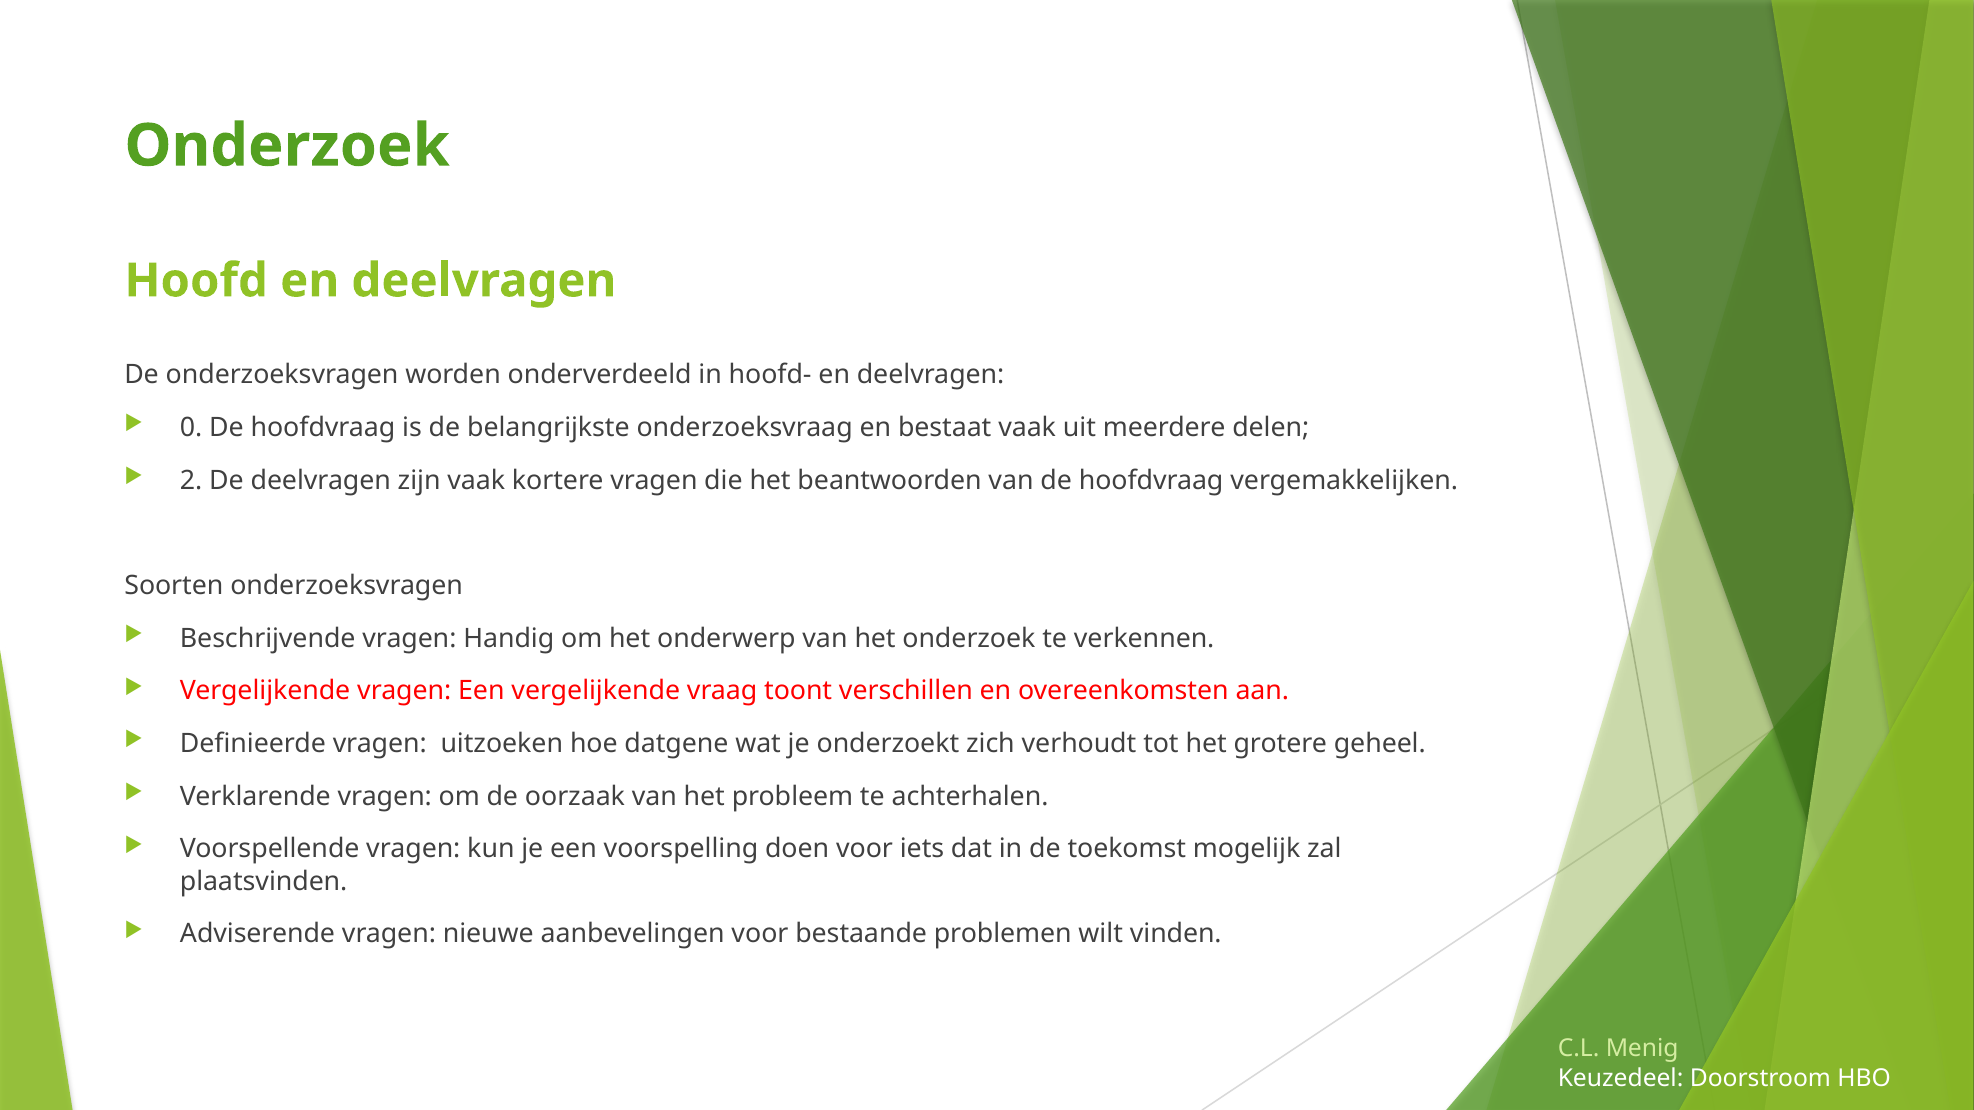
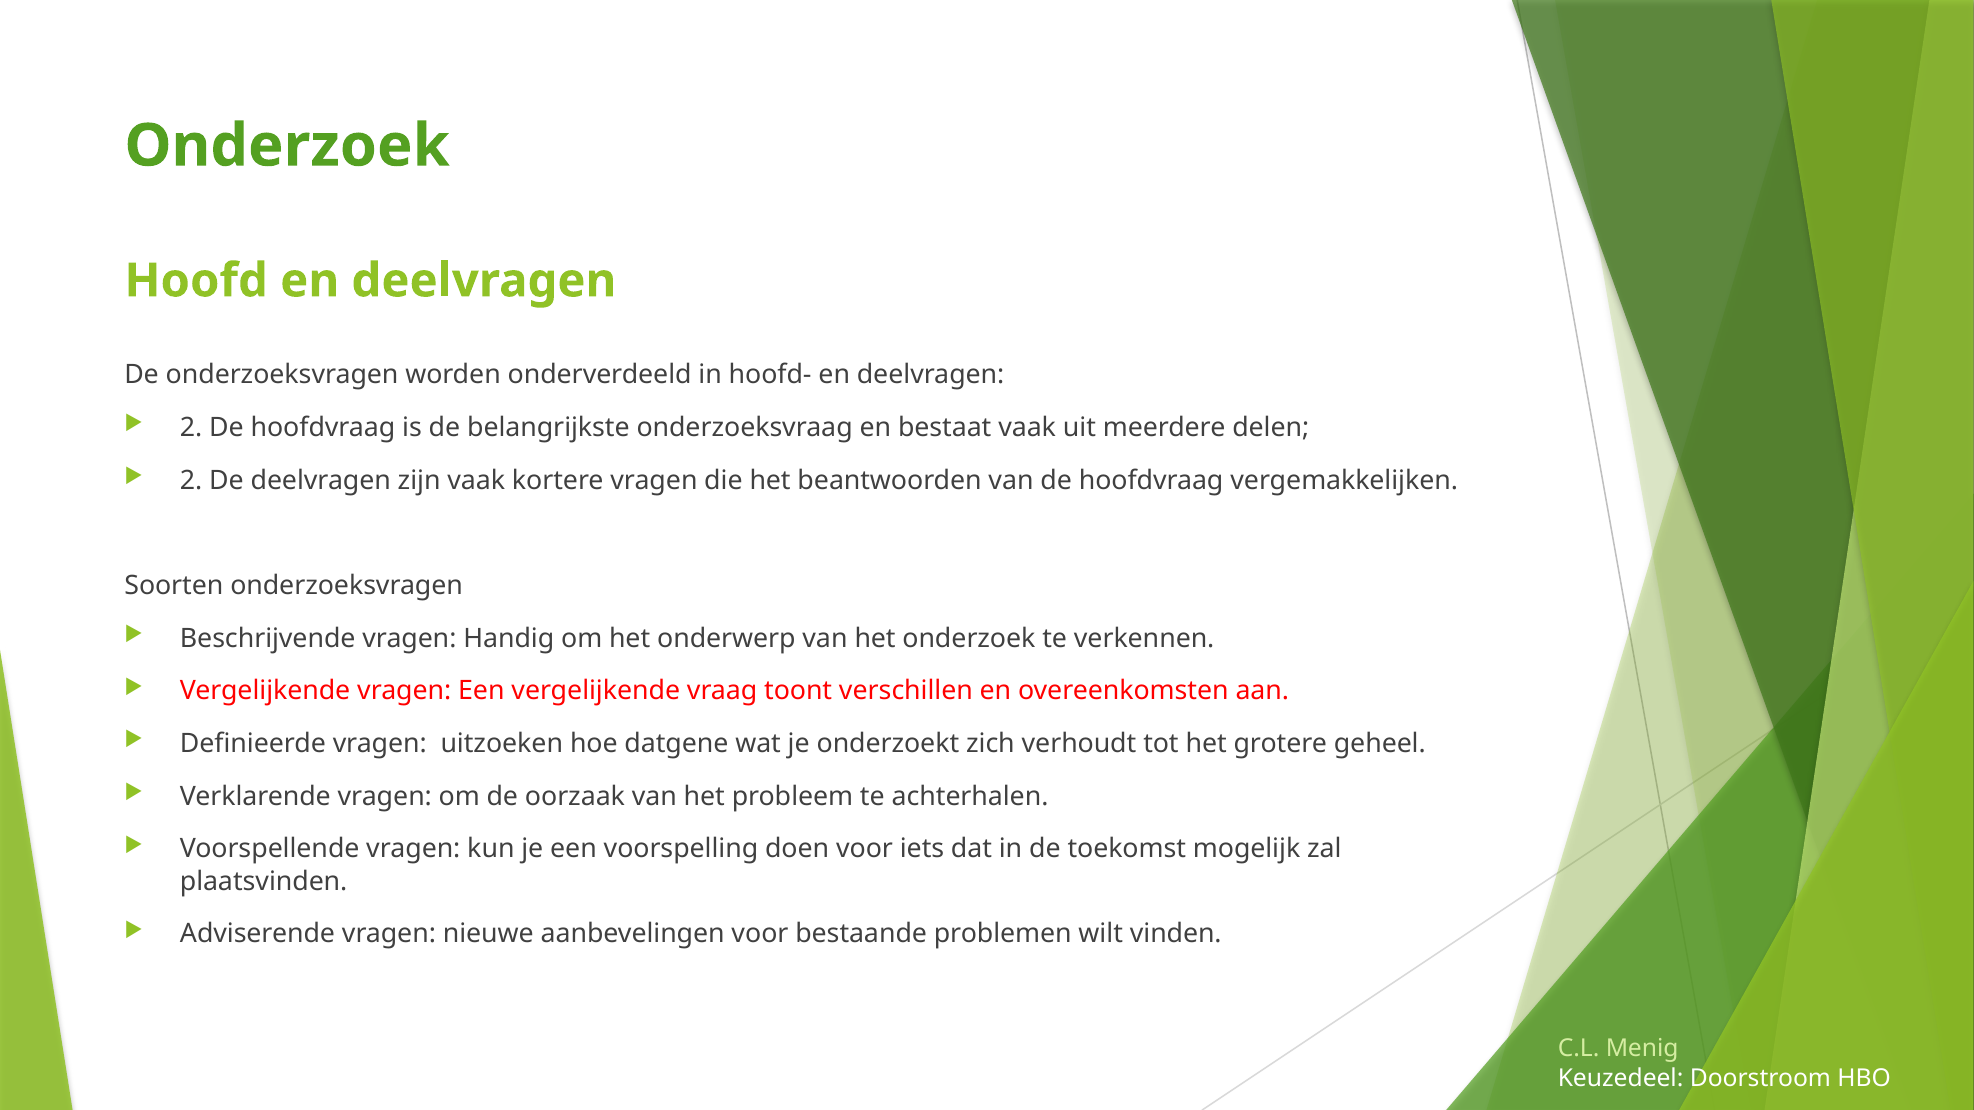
0 at (191, 428): 0 -> 2
